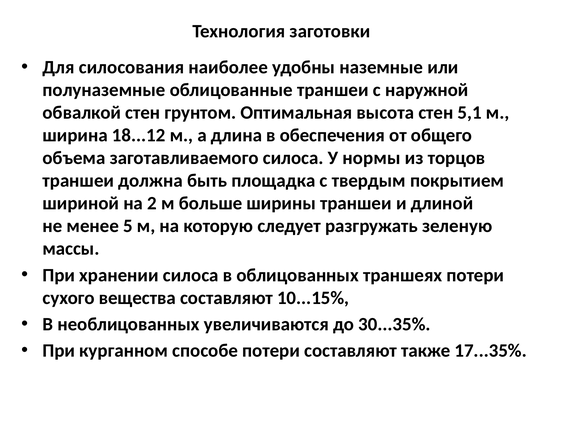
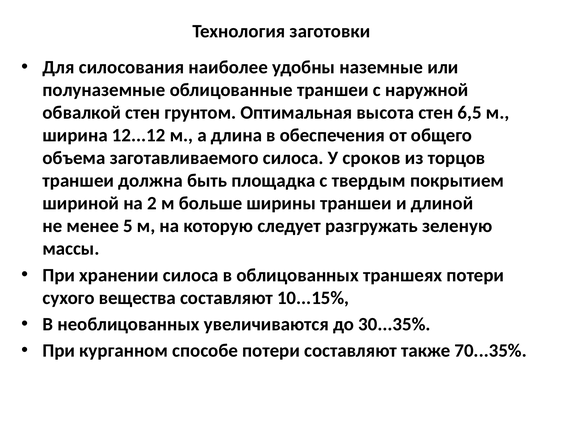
5,1: 5,1 -> 6,5
18...12: 18...12 -> 12...12
нормы: нормы -> сроков
17...35%: 17...35% -> 70...35%
